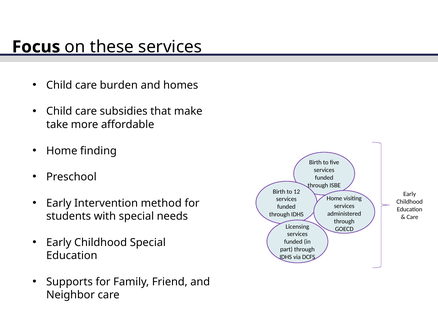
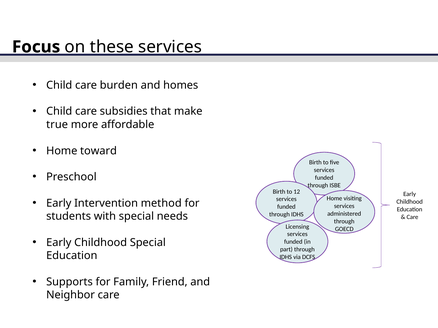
take: take -> true
finding: finding -> toward
